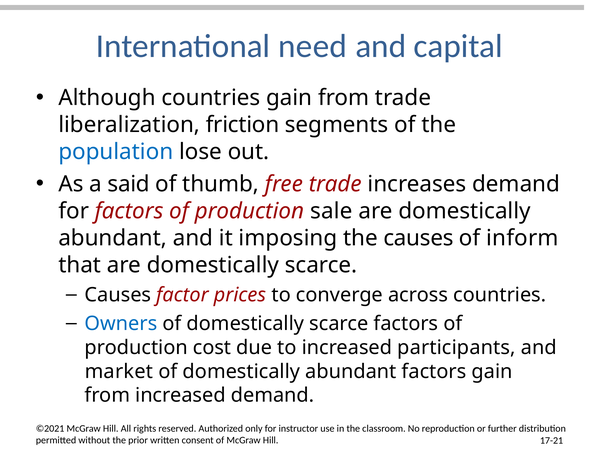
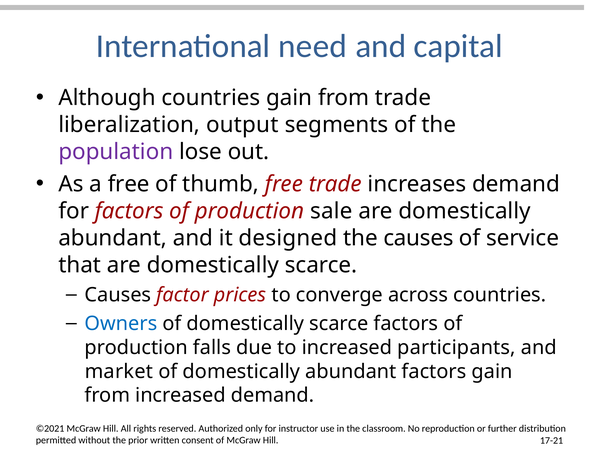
friction: friction -> output
population colour: blue -> purple
a said: said -> free
imposing: imposing -> designed
inform: inform -> service
cost: cost -> falls
